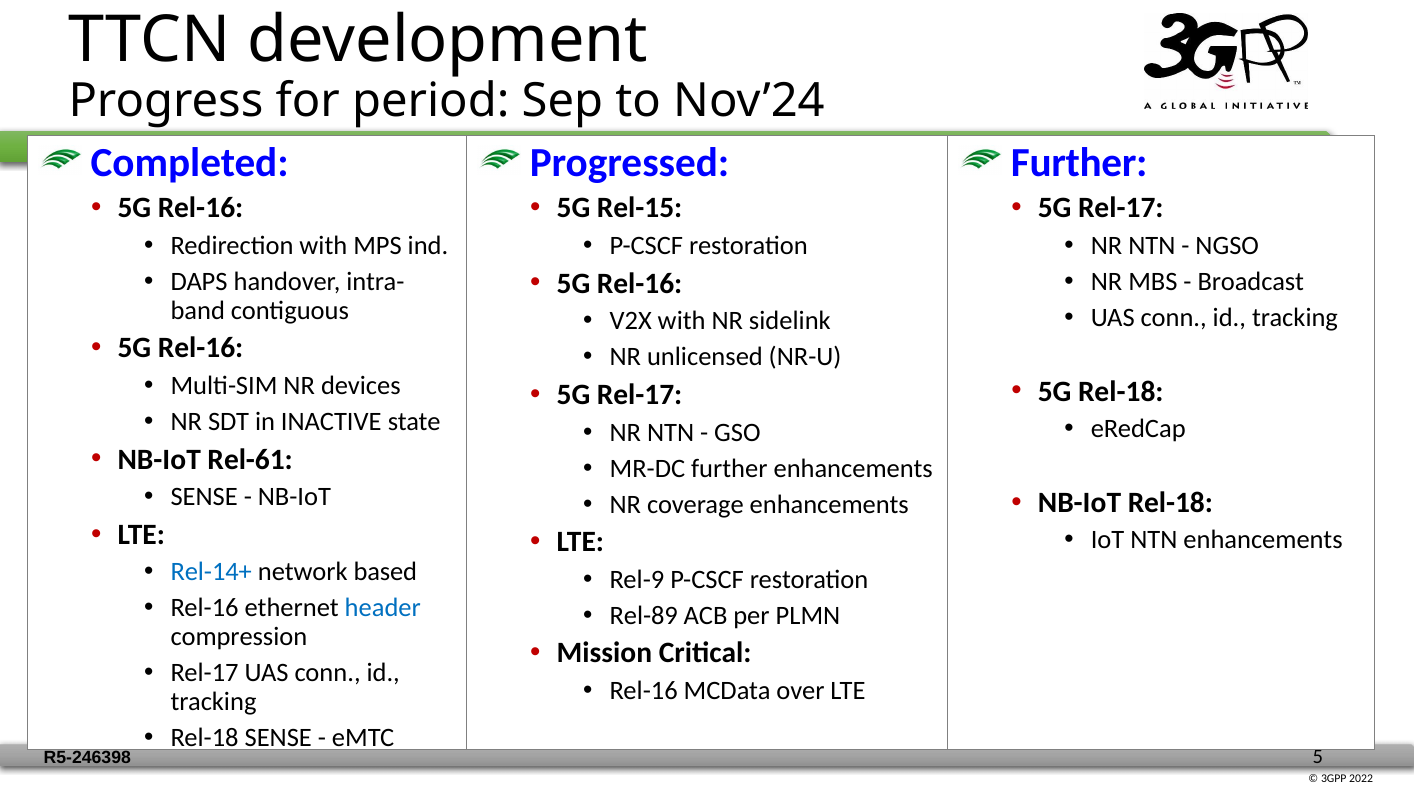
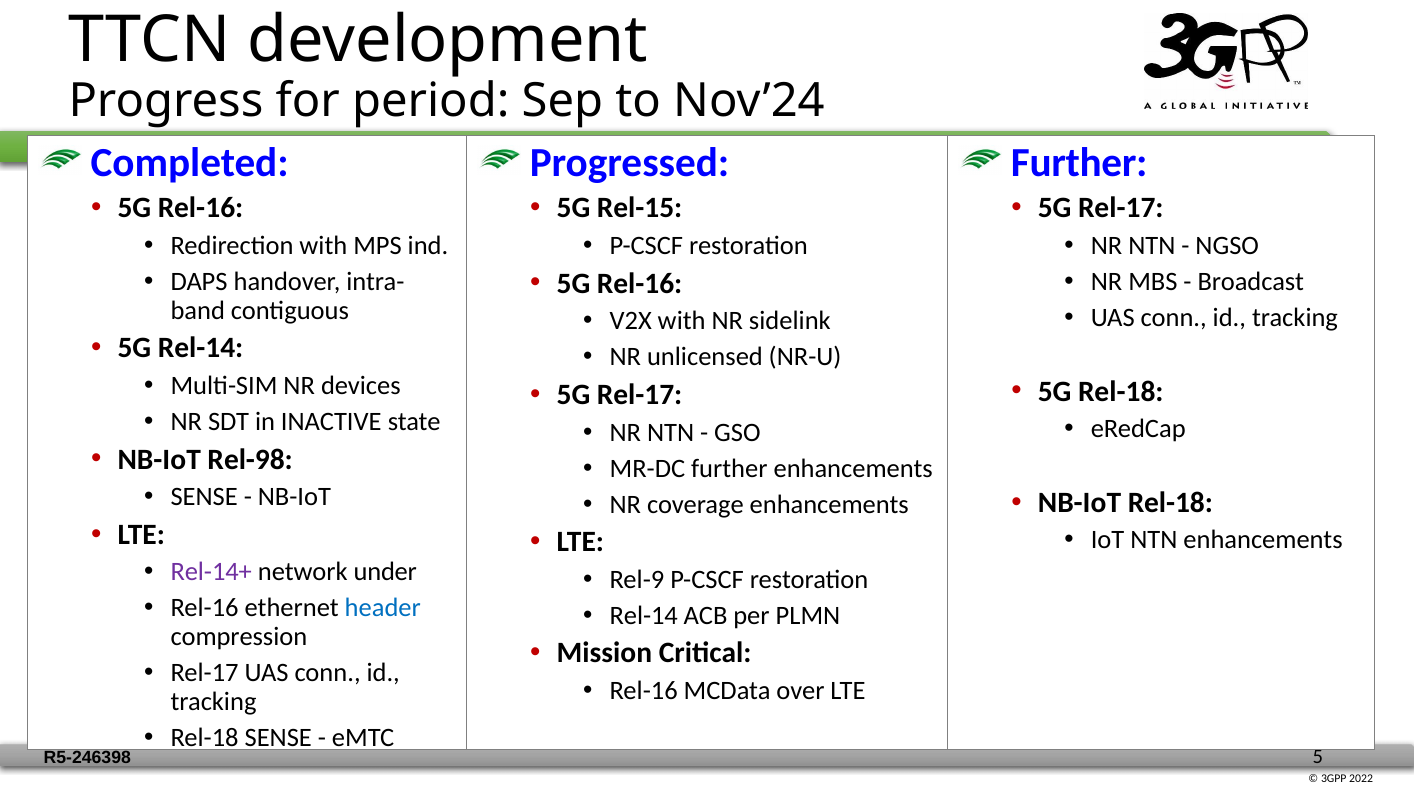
Rel-16 at (201, 348): Rel-16 -> Rel-14
Rel-61: Rel-61 -> Rel-98
Rel-14+ colour: blue -> purple
based: based -> under
Rel-89 at (644, 615): Rel-89 -> Rel-14
